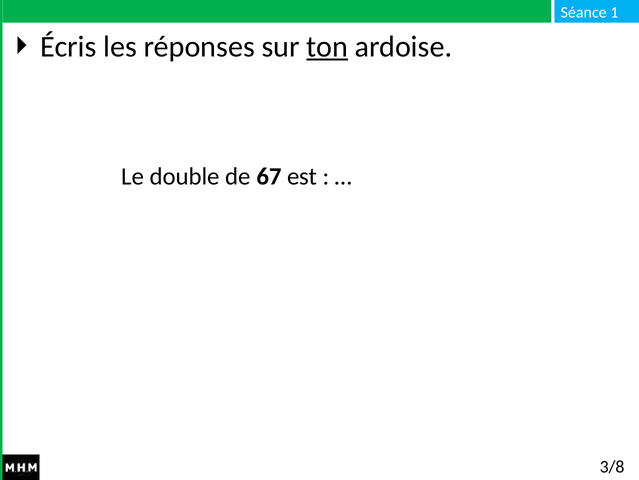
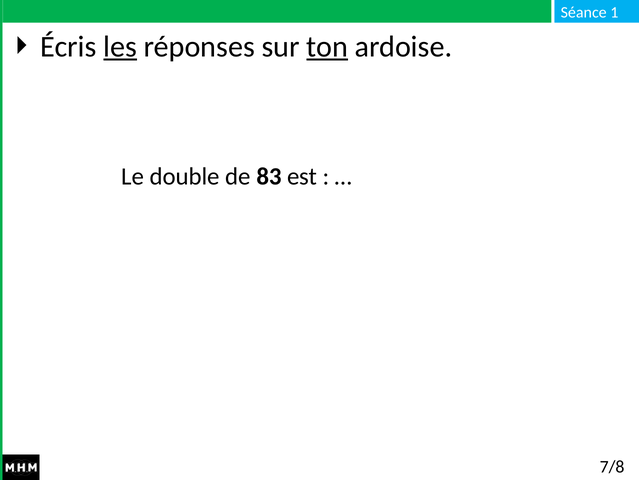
les underline: none -> present
67: 67 -> 83
3/8: 3/8 -> 7/8
